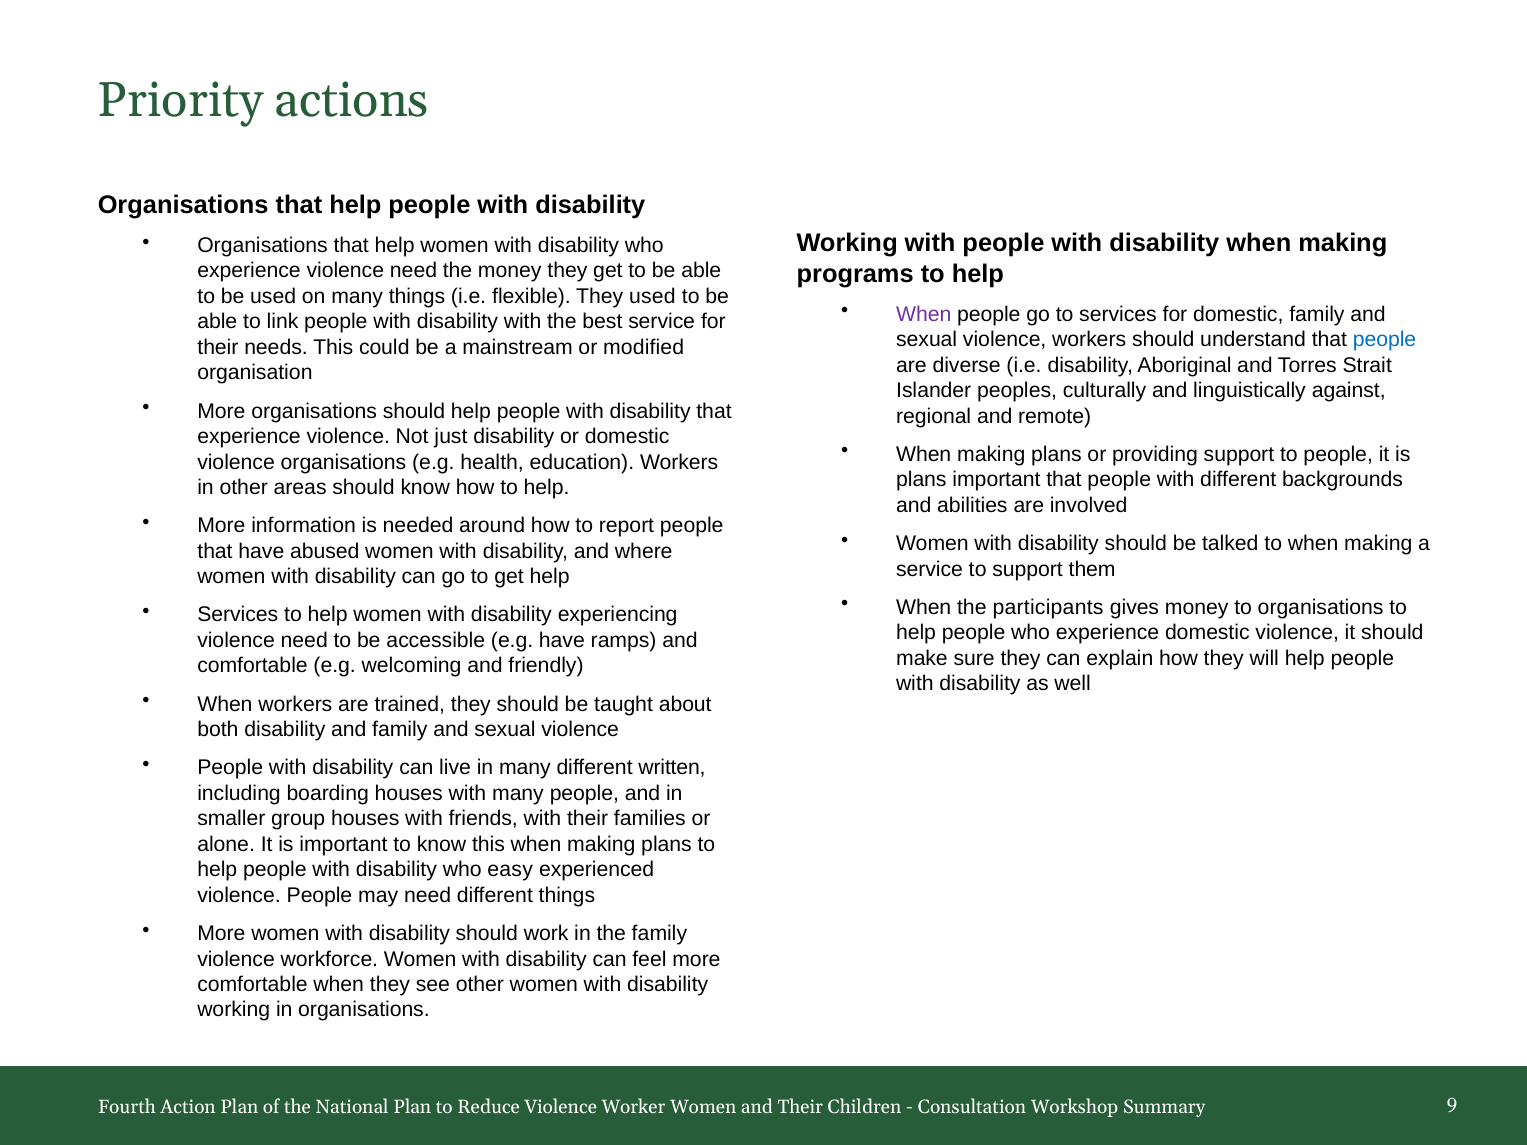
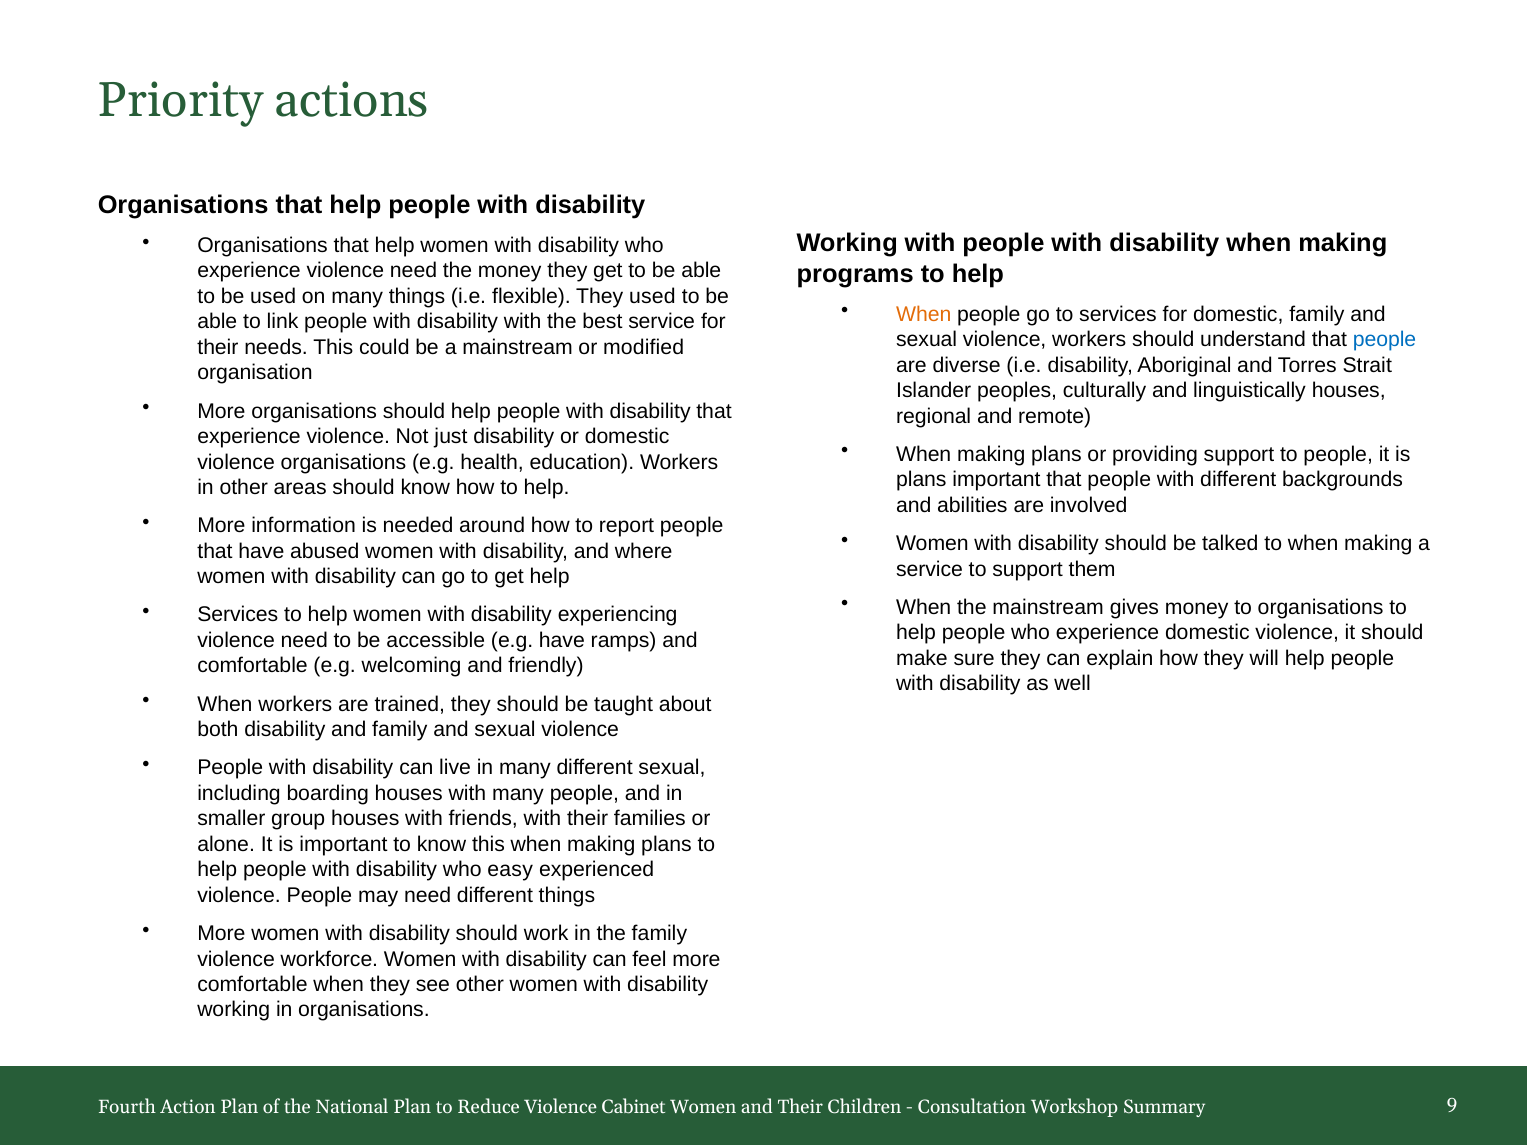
When at (924, 314) colour: purple -> orange
linguistically against: against -> houses
the participants: participants -> mainstream
different written: written -> sexual
Worker: Worker -> Cabinet
